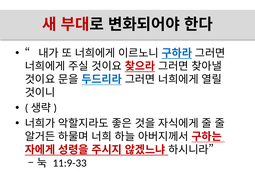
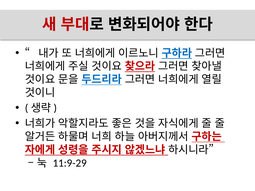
11:9-33: 11:9-33 -> 11:9-29
